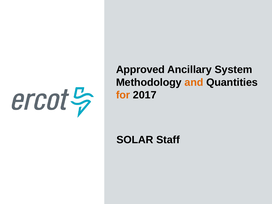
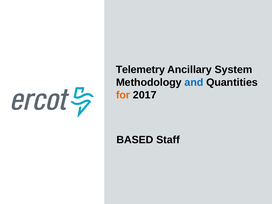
Approved: Approved -> Telemetry
and colour: orange -> blue
SOLAR: SOLAR -> BASED
